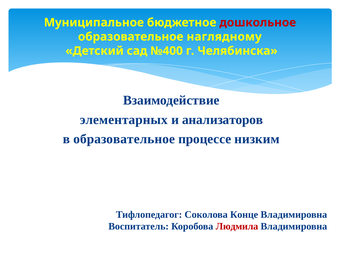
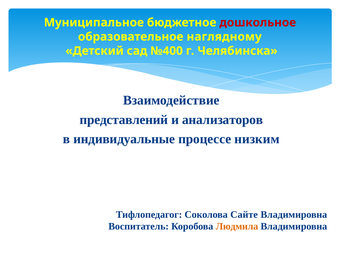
элементарных: элементарных -> представлений
в образовательное: образовательное -> индивидуальные
Конце: Конце -> Сайте
Людмила colour: red -> orange
